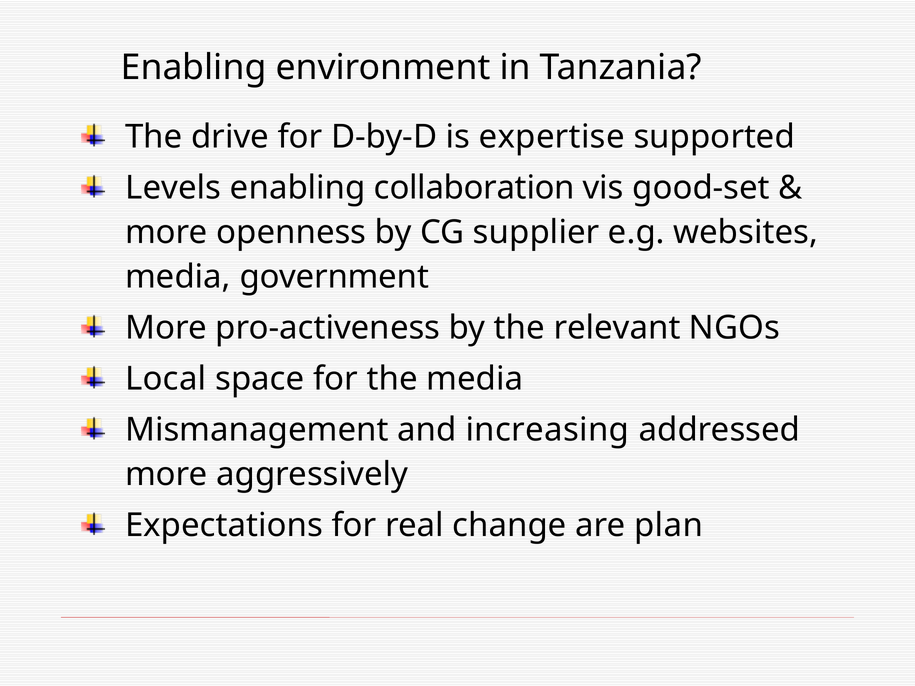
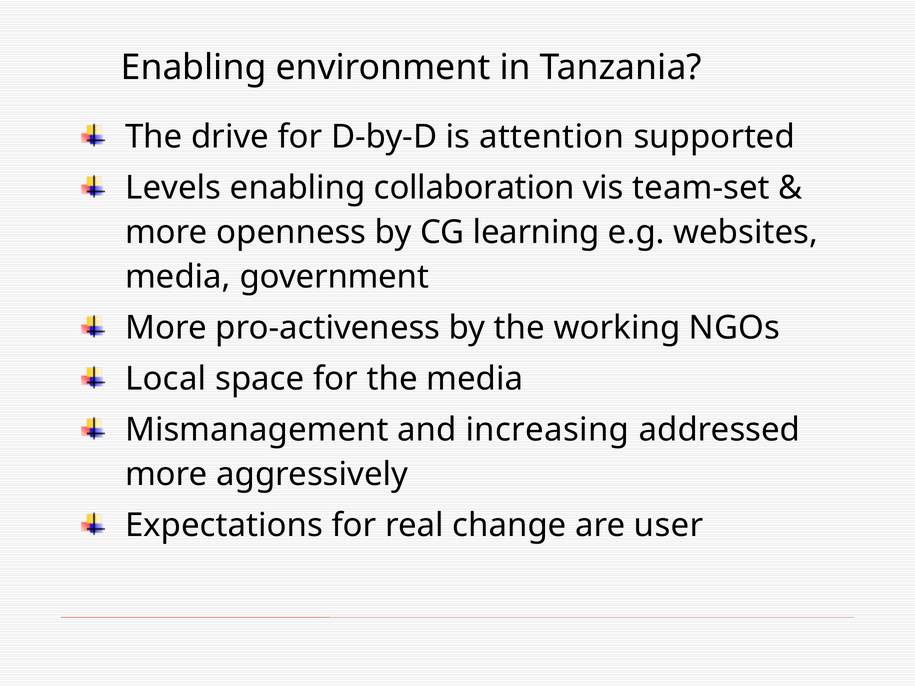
expertise: expertise -> attention
good-set: good-set -> team-set
supplier: supplier -> learning
relevant: relevant -> working
plan: plan -> user
